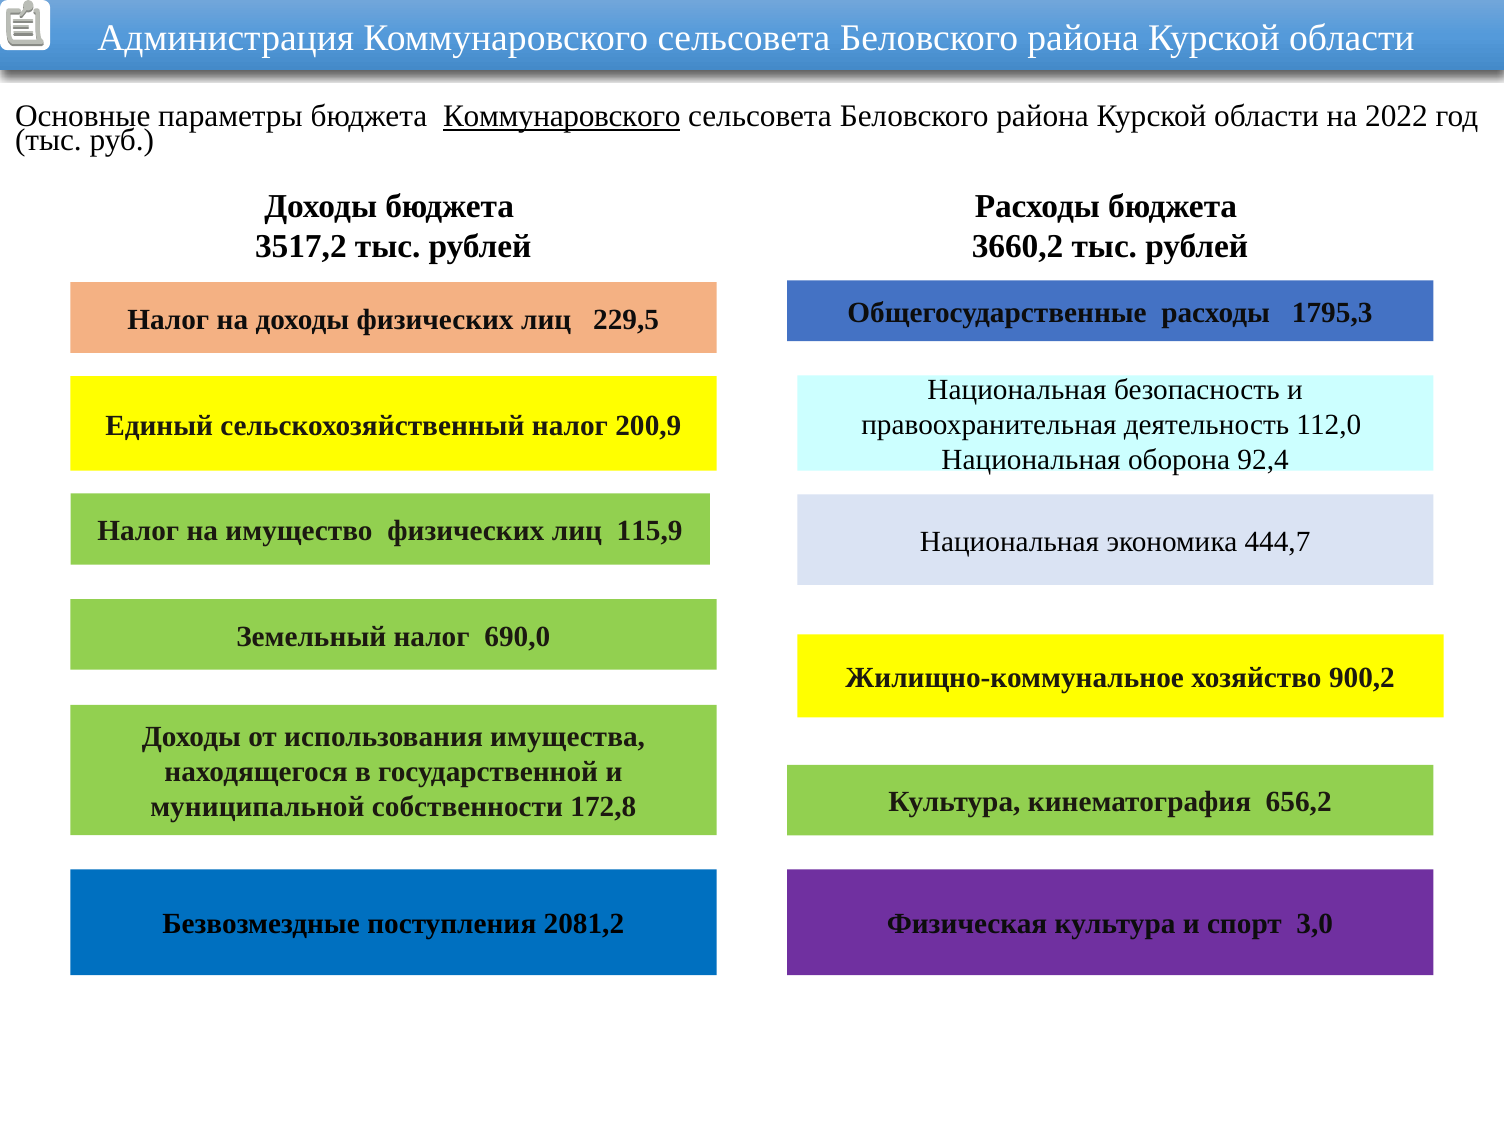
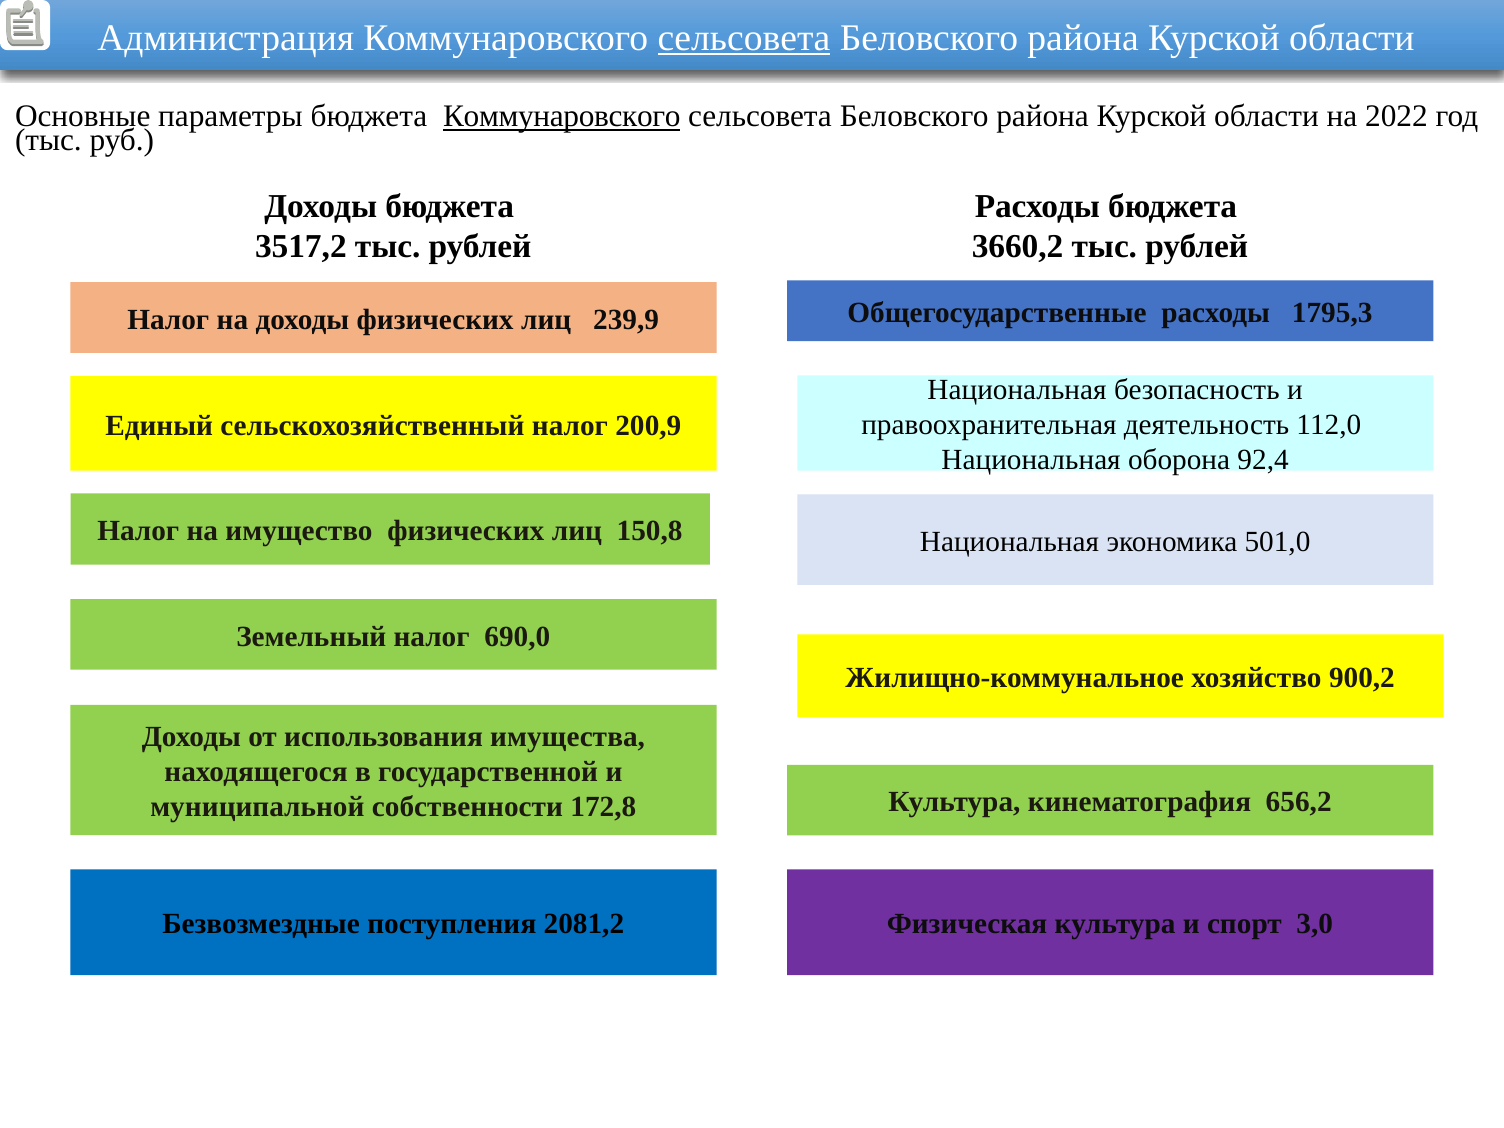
сельсовета at (744, 38) underline: none -> present
229,5: 229,5 -> 239,9
115,9: 115,9 -> 150,8
444,7: 444,7 -> 501,0
